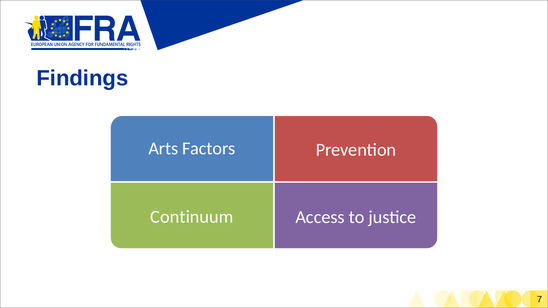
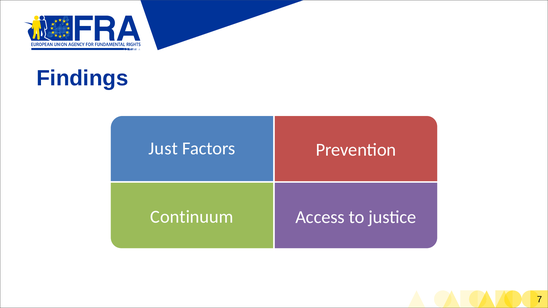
Arts: Arts -> Just
